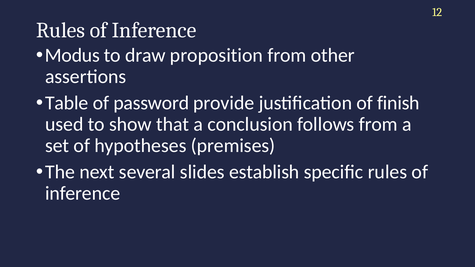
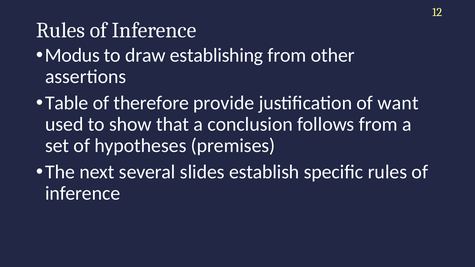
proposition: proposition -> establishing
password: password -> therefore
finish: finish -> want
